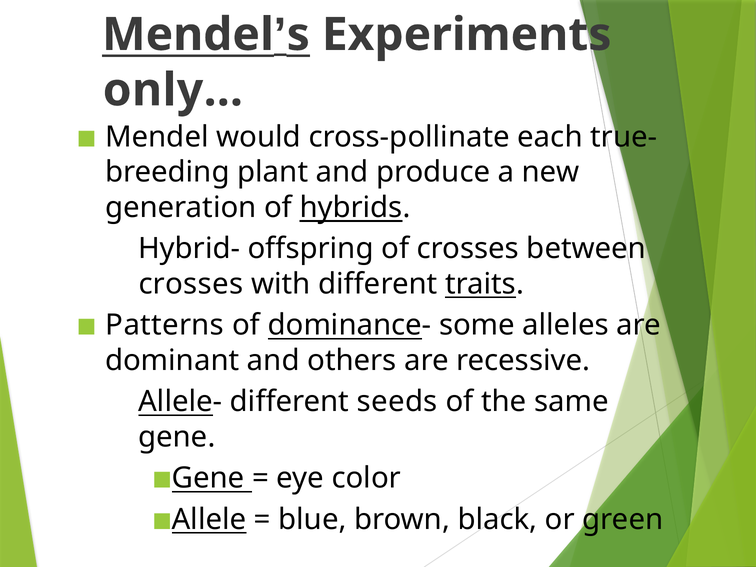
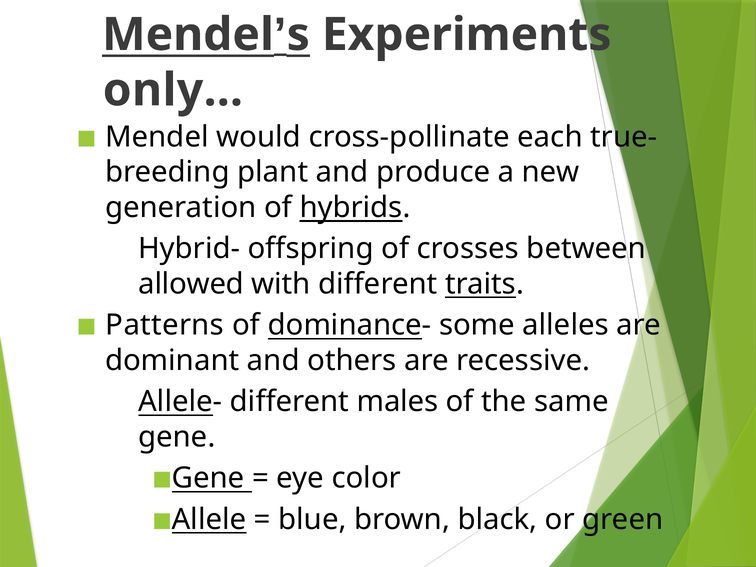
crosses at (191, 284): crosses -> allowed
seeds: seeds -> males
